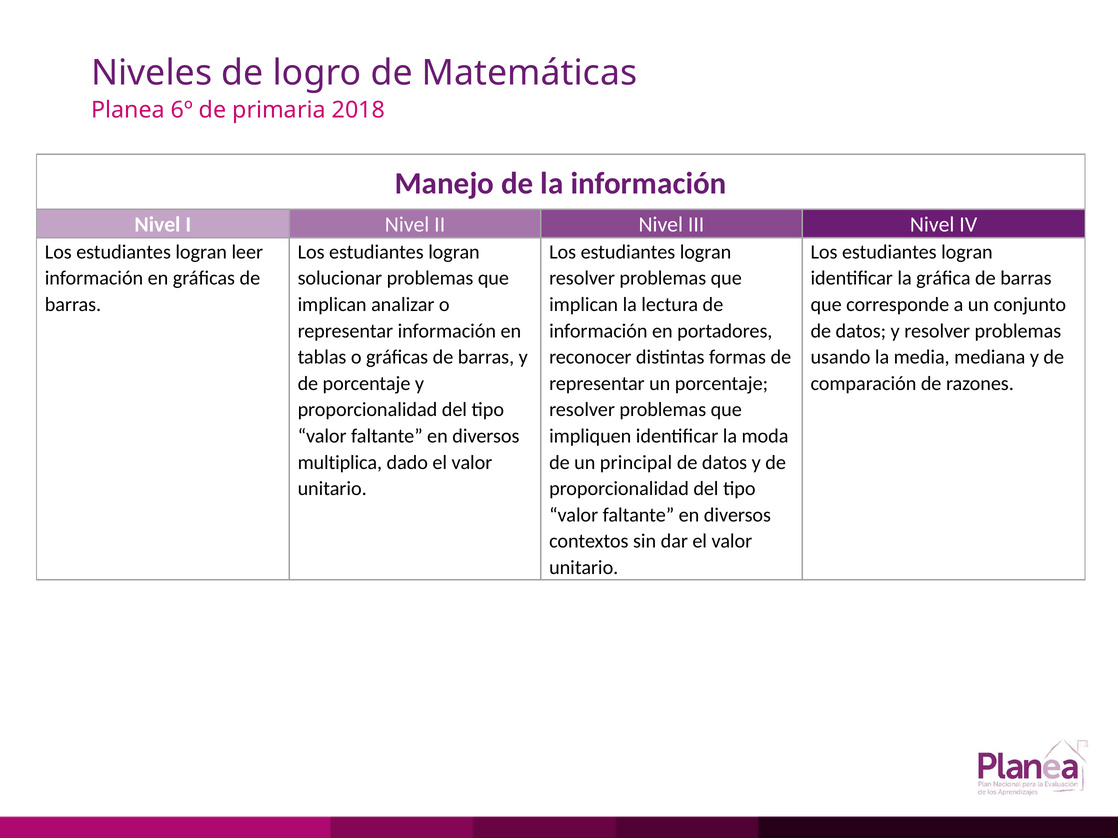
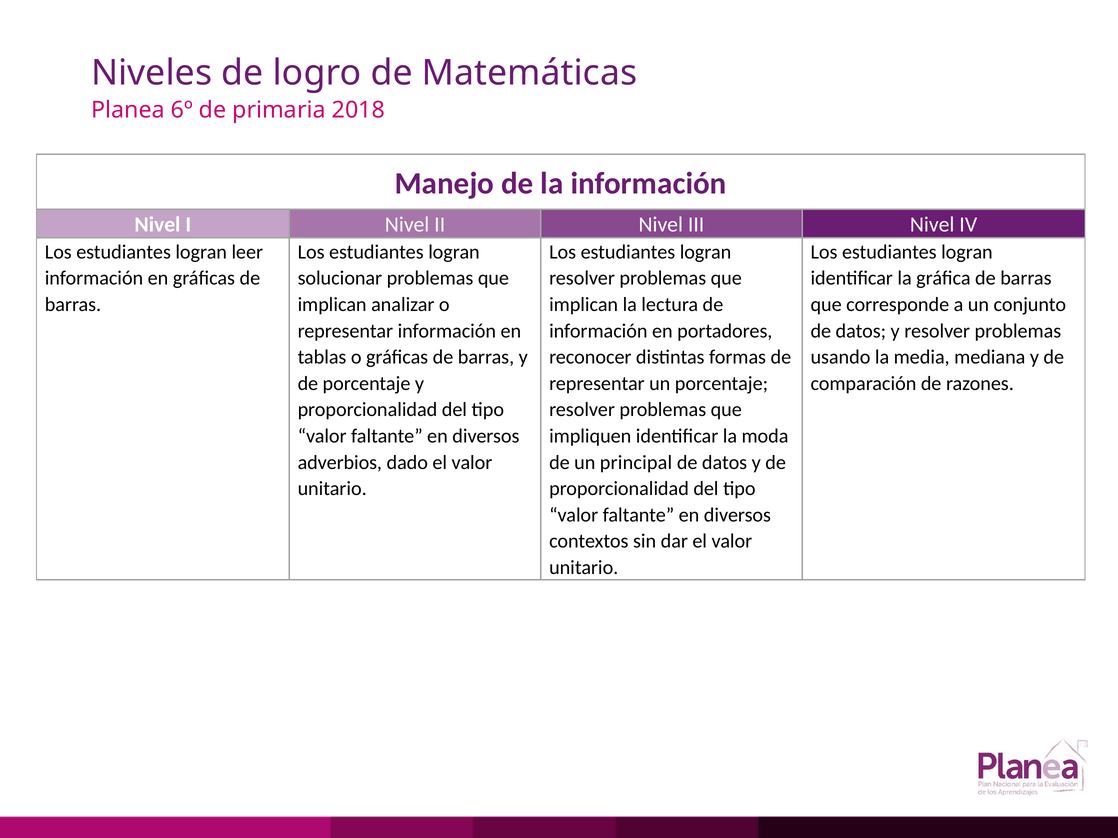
multiplica: multiplica -> adverbios
